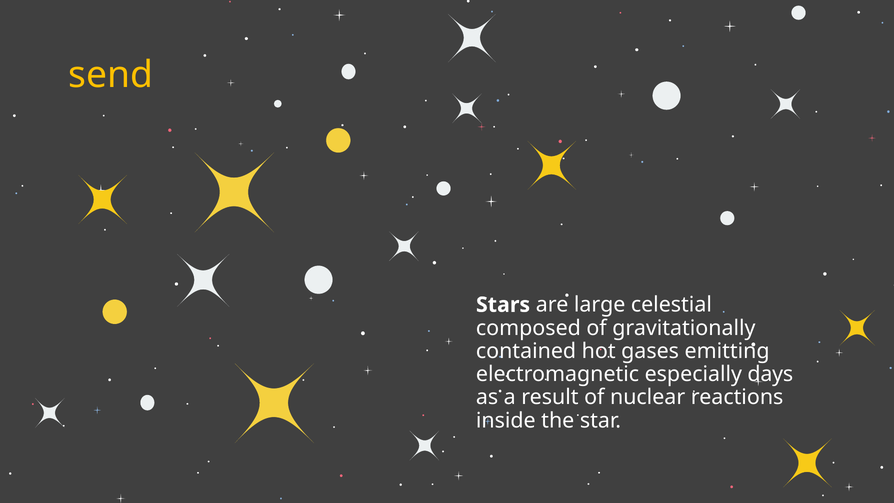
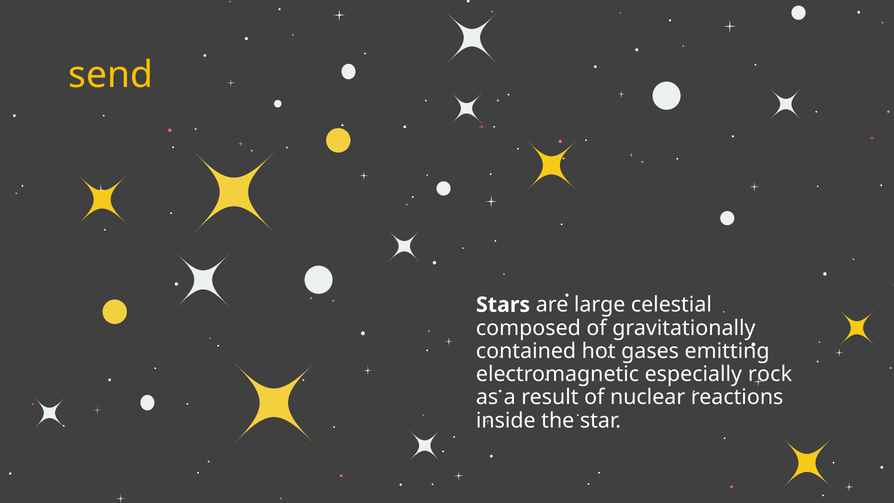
days: days -> rock
